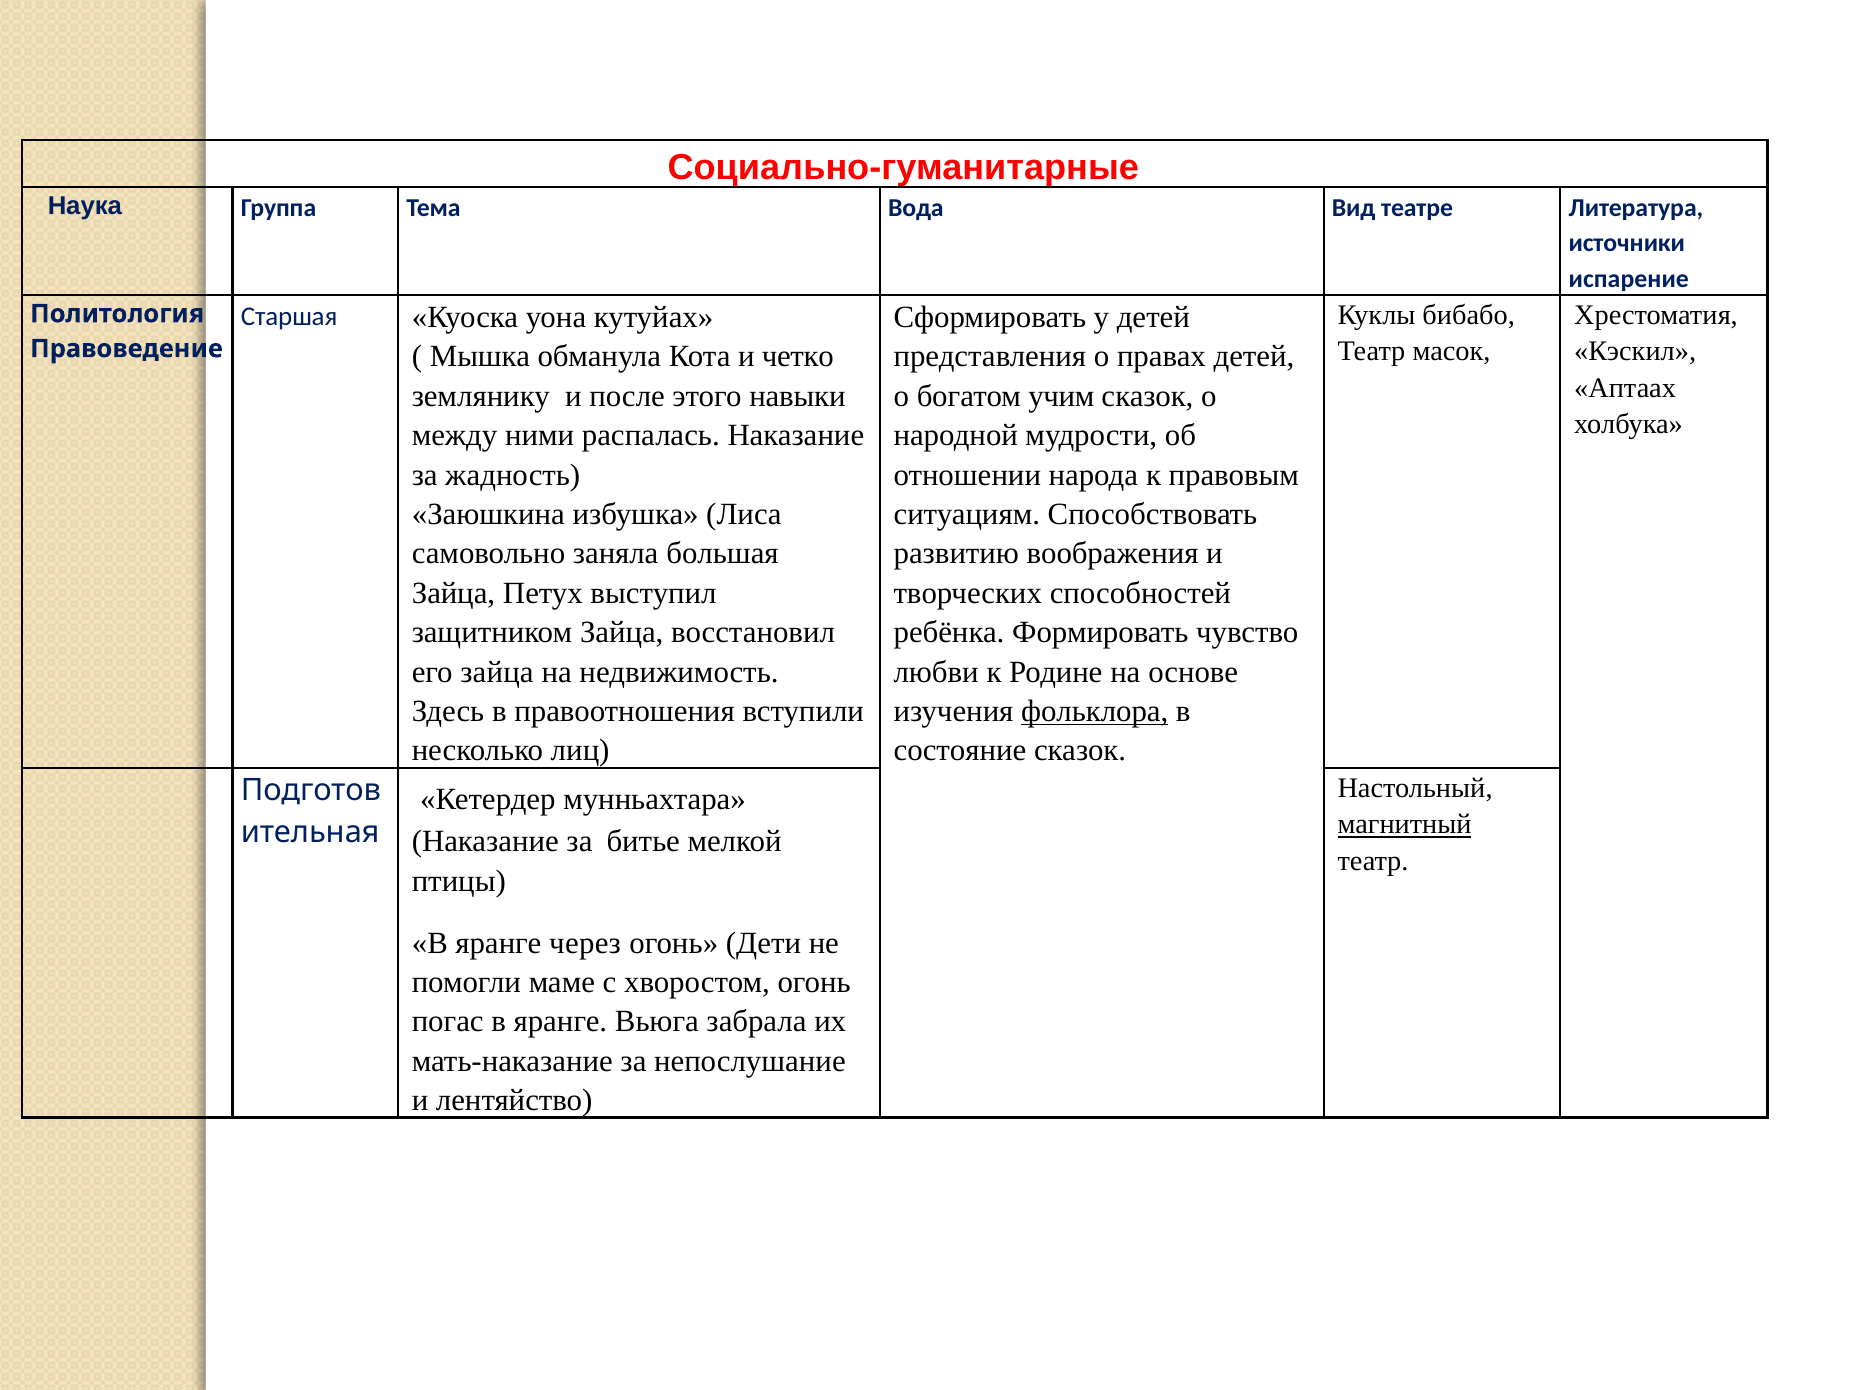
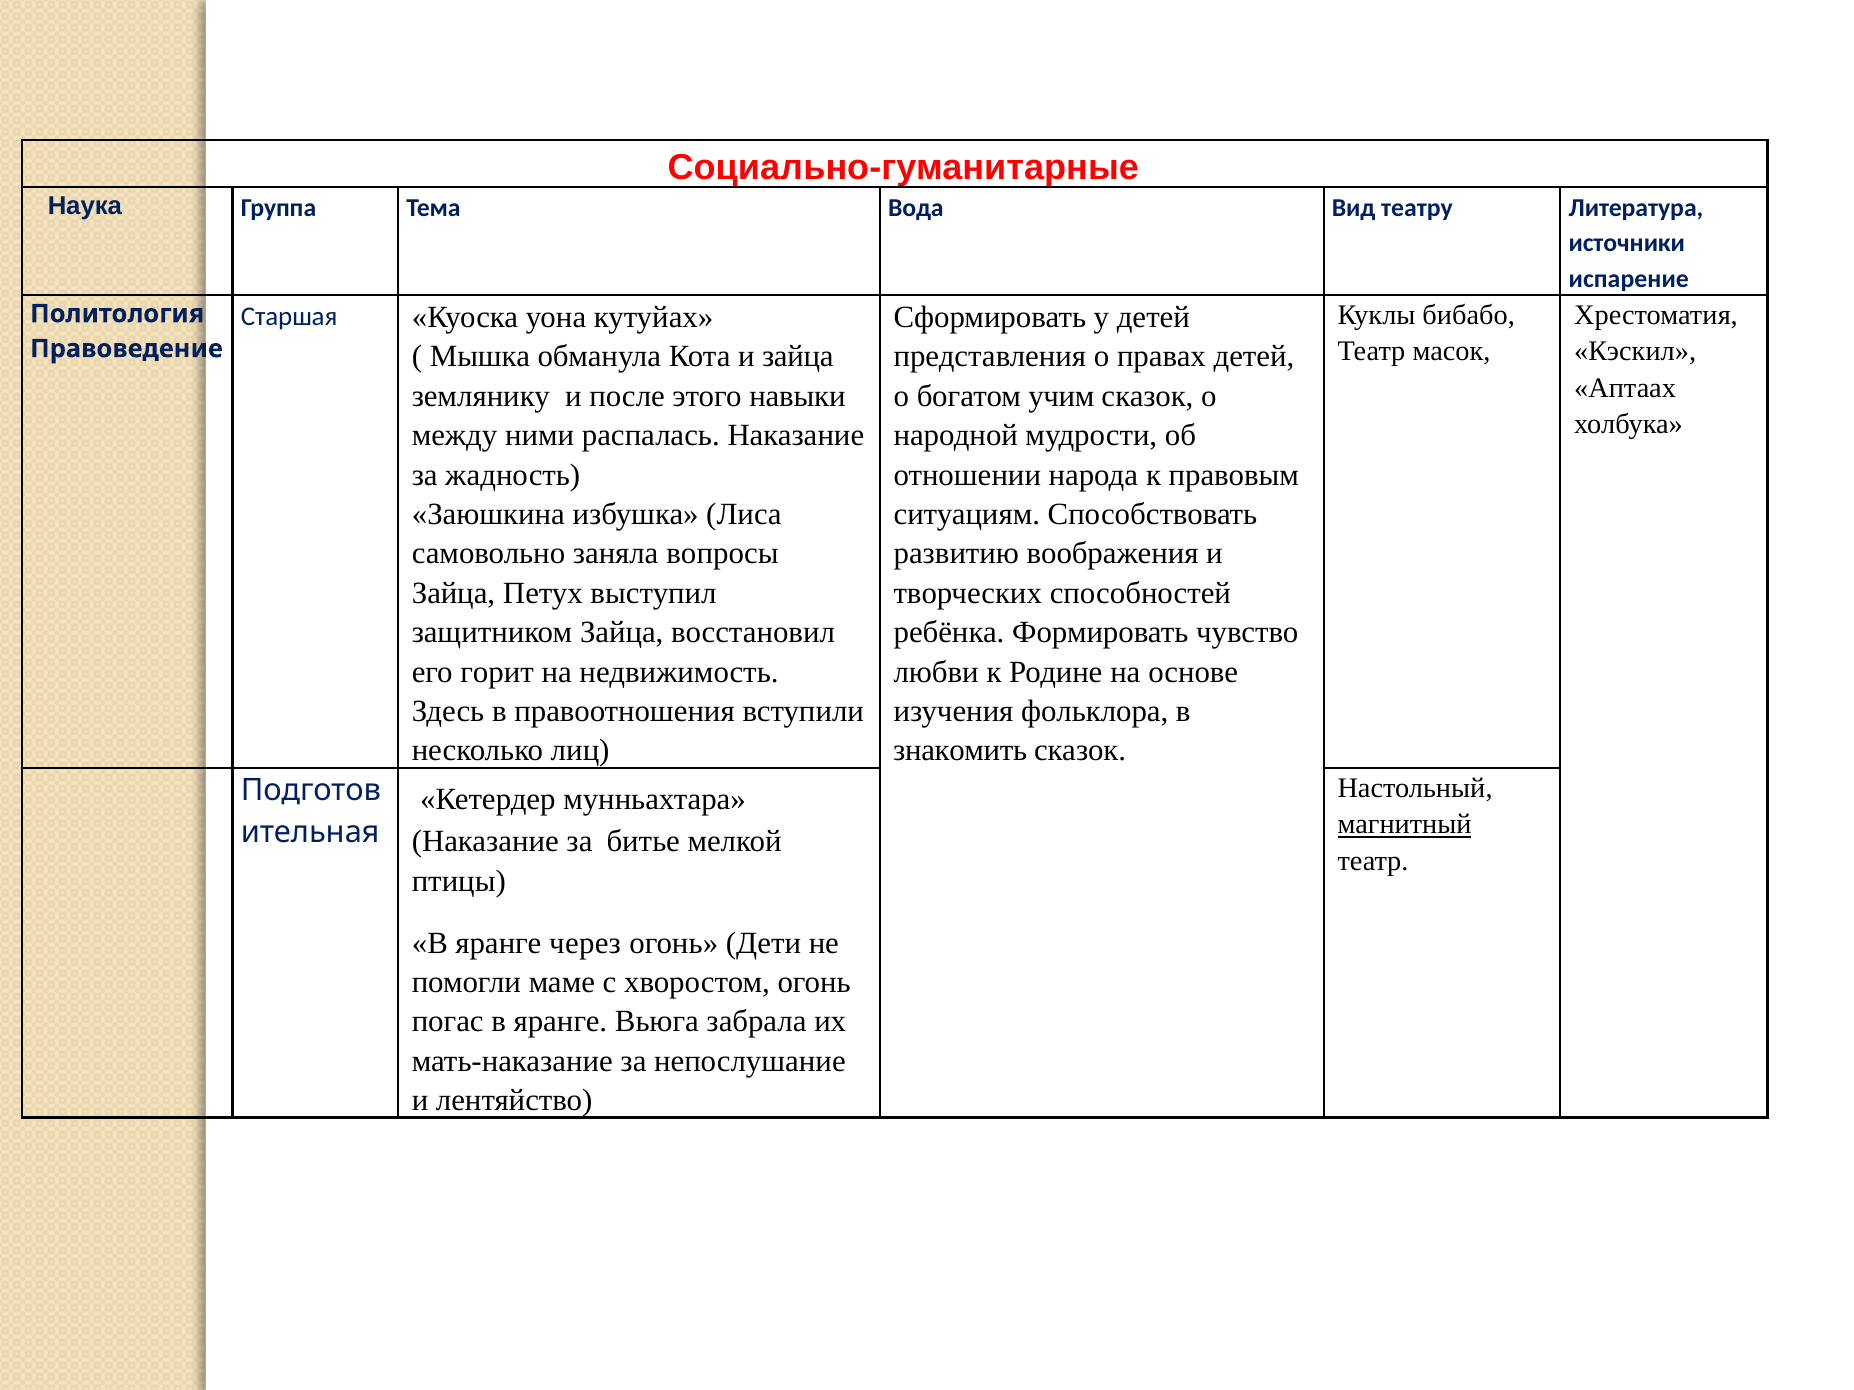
театре: театре -> театру
и четко: четко -> зайца
большая: большая -> вопросы
его зайца: зайца -> горит
фольклора underline: present -> none
состояние: состояние -> знакомить
